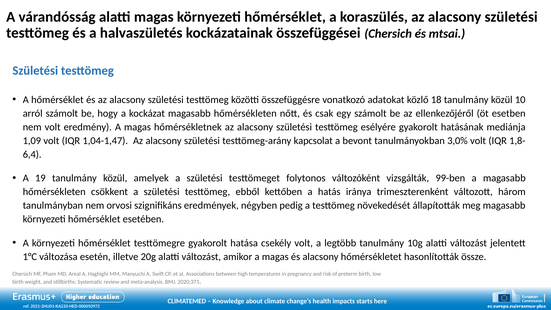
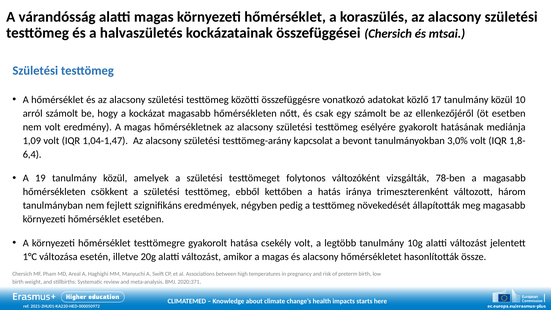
18: 18 -> 17
99-ben: 99-ben -> 78-ben
orvosi: orvosi -> fejlett
